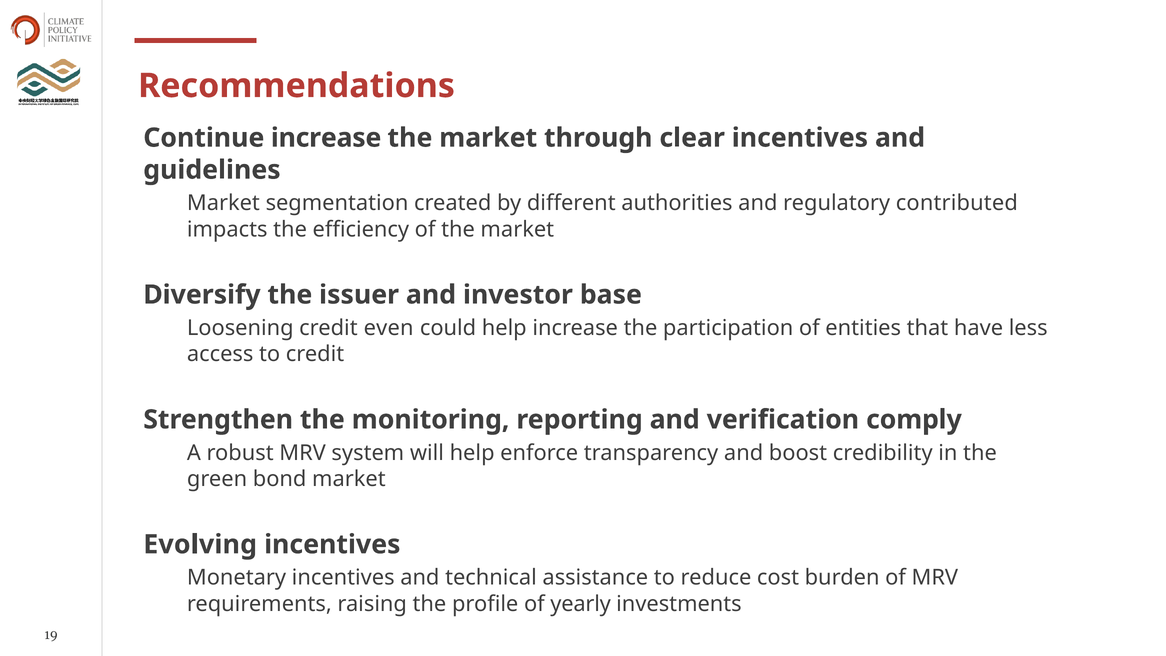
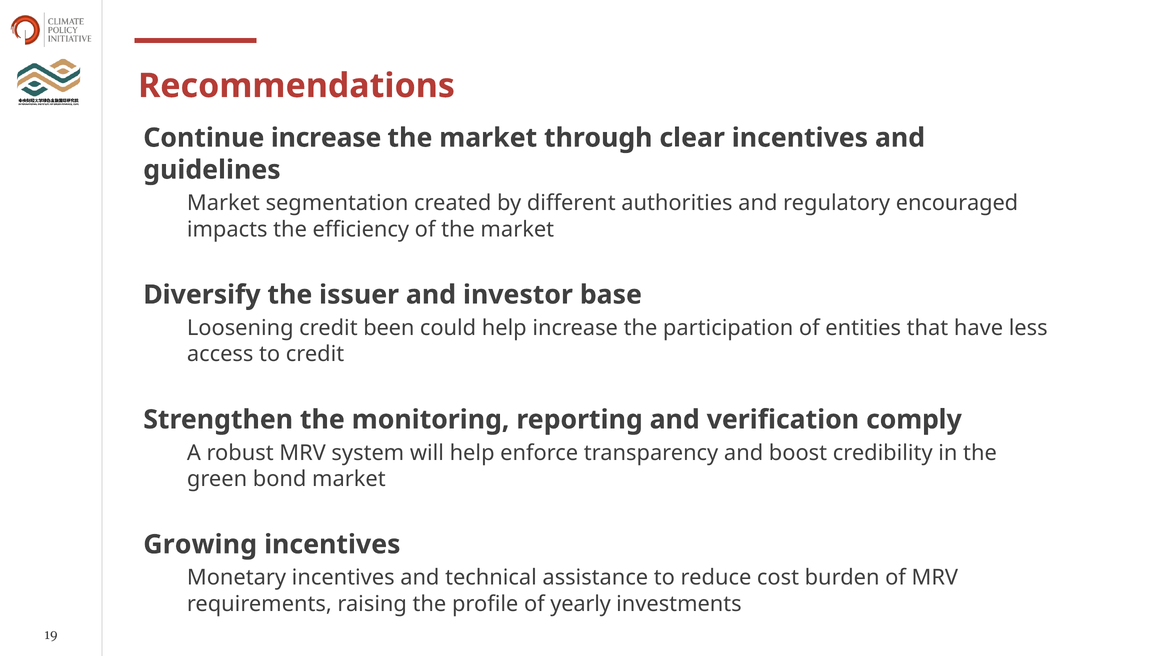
contributed: contributed -> encouraged
even: even -> been
Evolving: Evolving -> Growing
